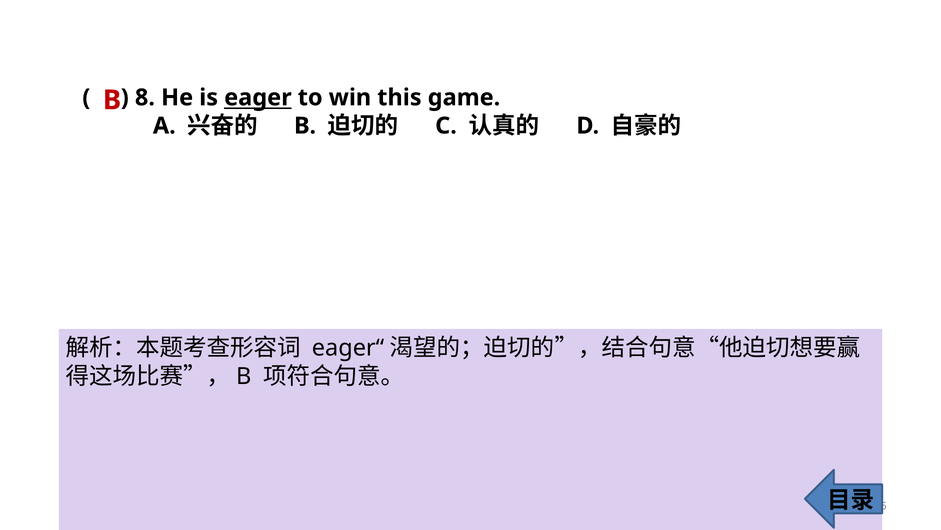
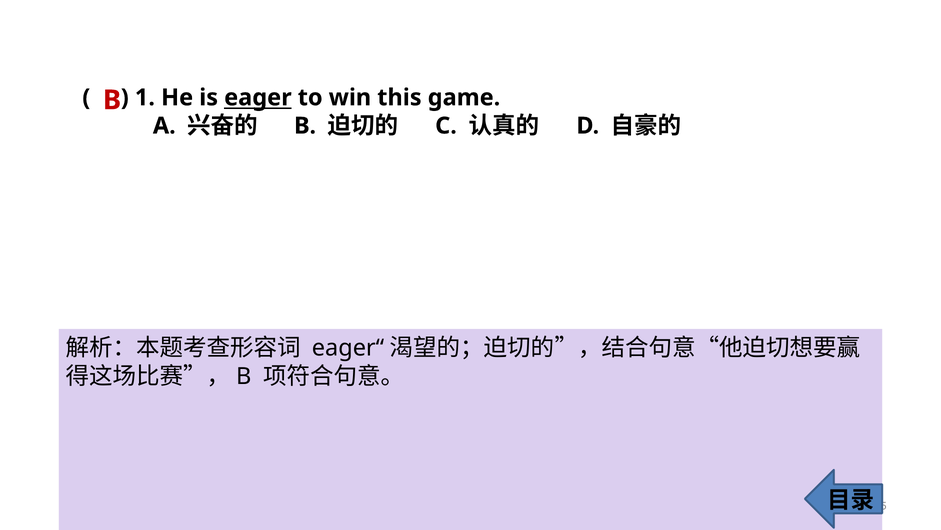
8: 8 -> 1
